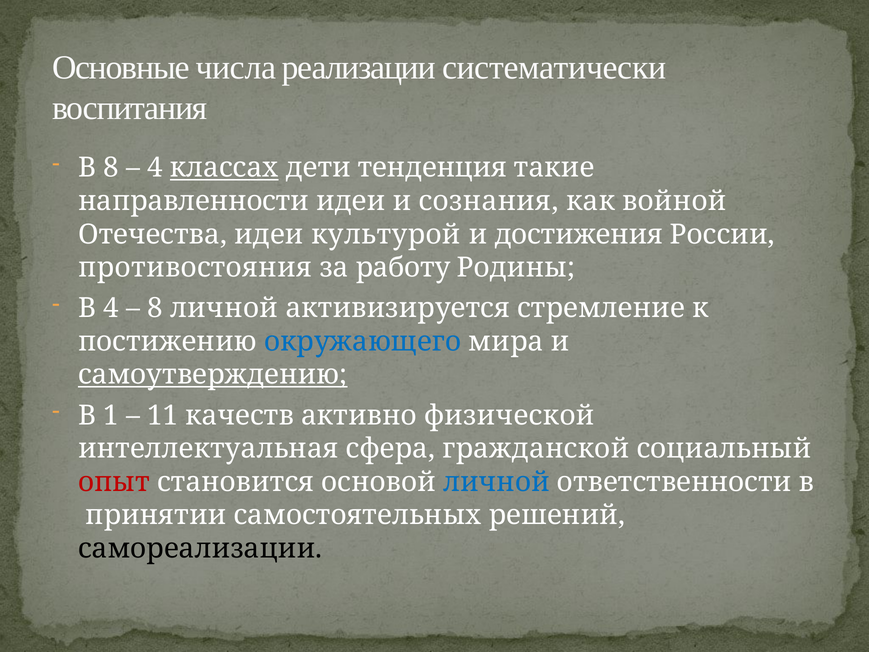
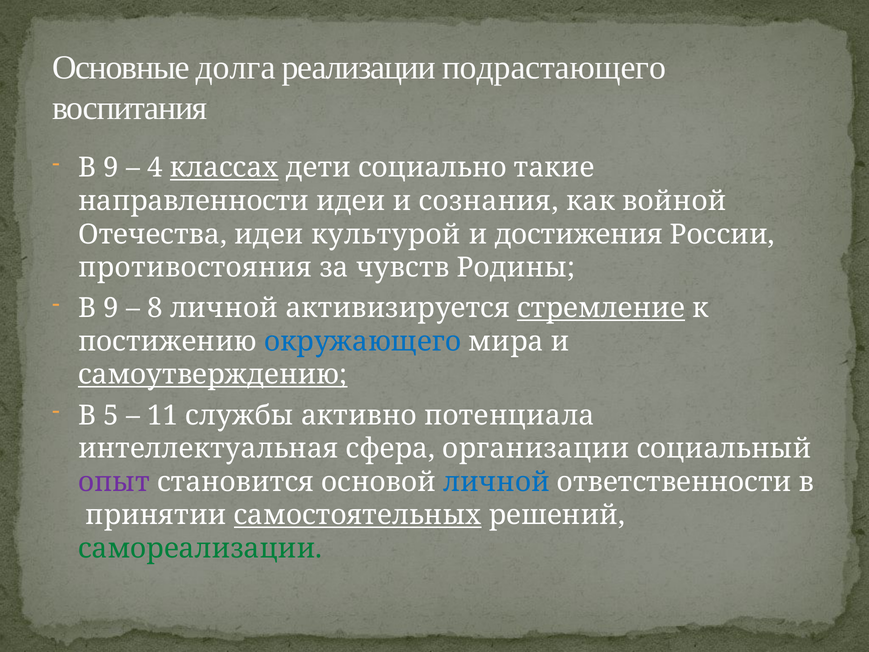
числа: числа -> долга
систематически: систематически -> подрастающего
8 at (111, 168): 8 -> 9
тенденция: тенденция -> социально
работу: работу -> чувств
4 at (111, 308): 4 -> 9
стремление underline: none -> present
1: 1 -> 5
качеств: качеств -> службы
физической: физической -> потенциала
гражданской: гражданской -> организации
опыт colour: red -> purple
самостоятельных underline: none -> present
самореализации colour: black -> green
